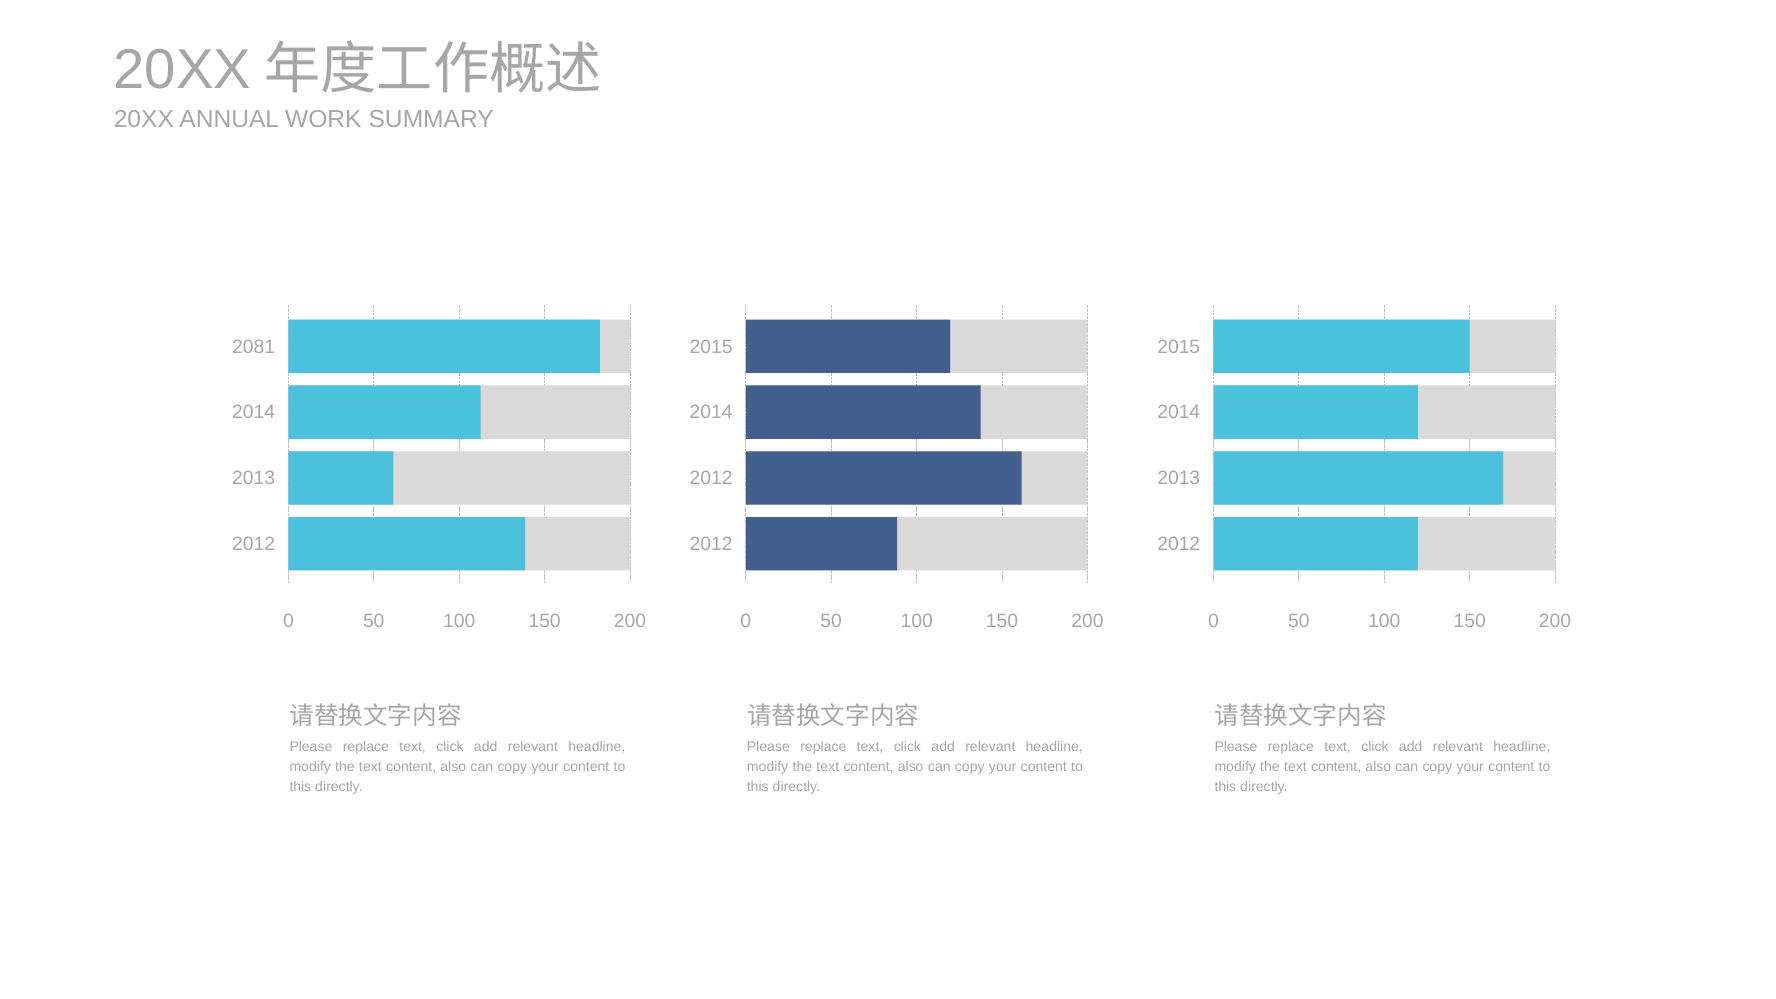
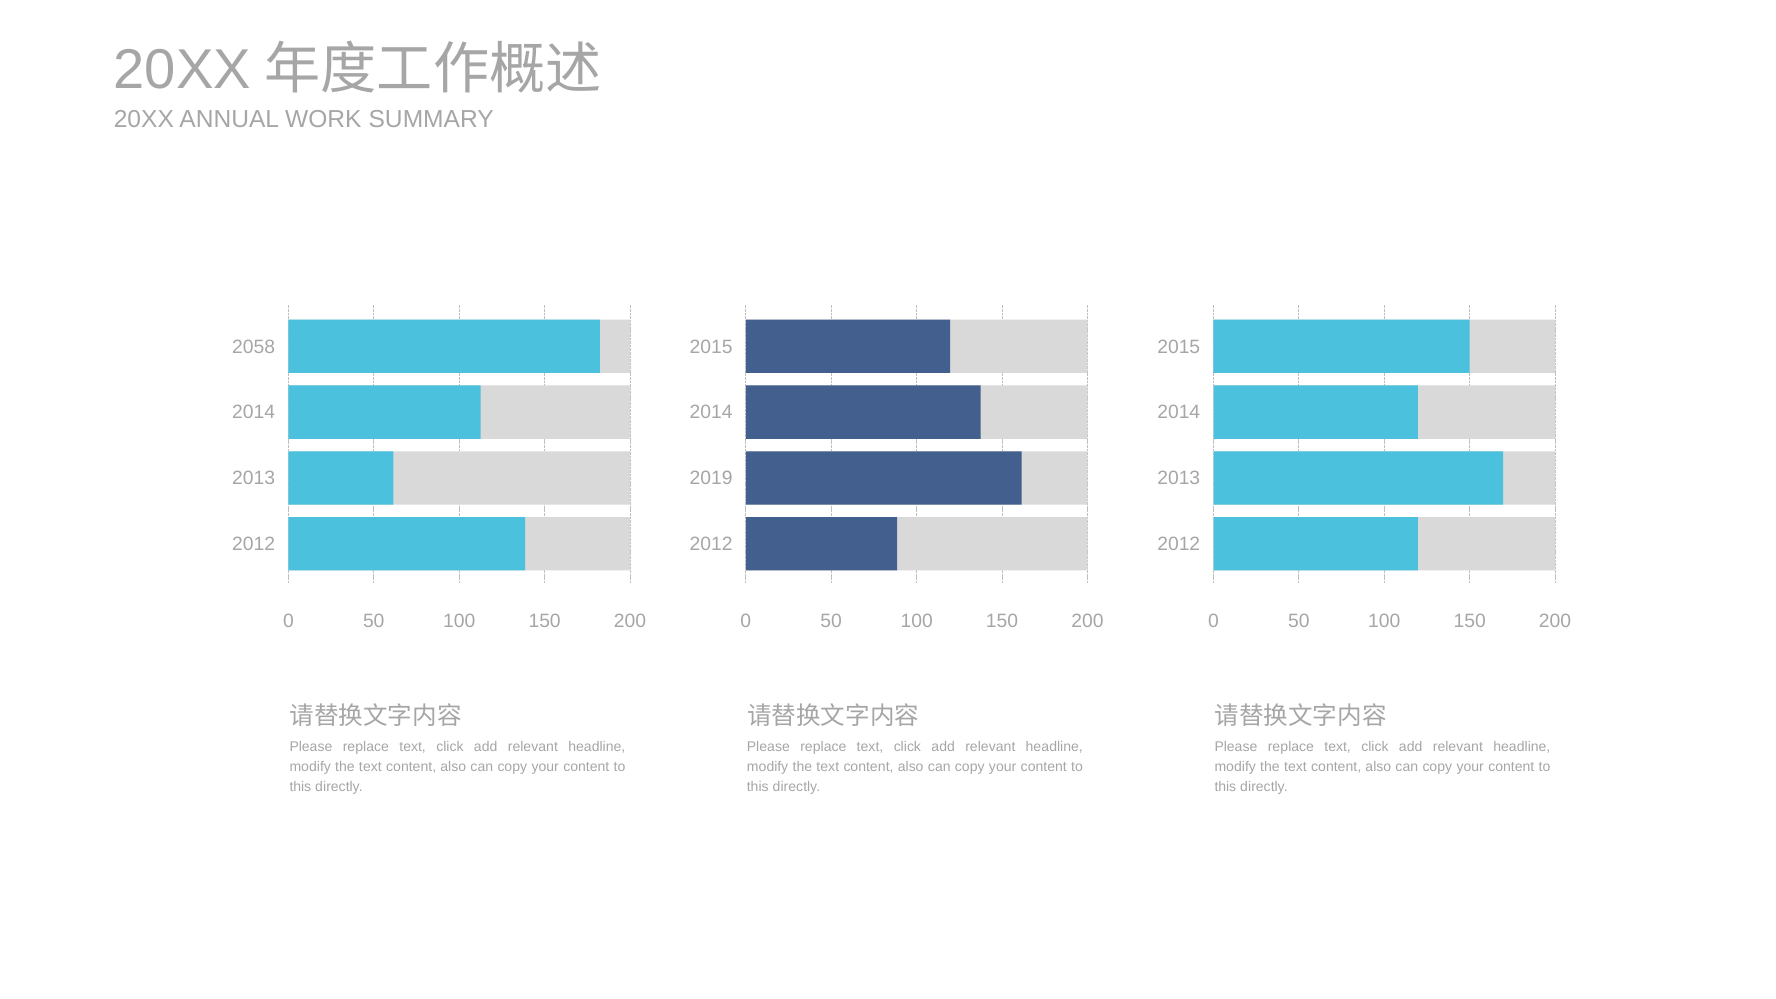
2081: 2081 -> 2058
2012 at (711, 478): 2012 -> 2019
